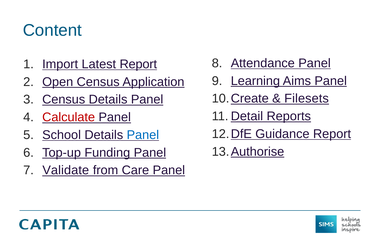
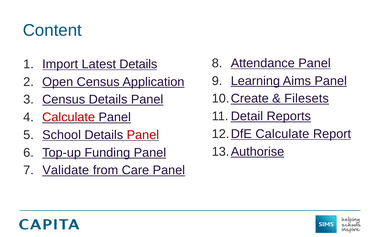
Latest Report: Report -> Details
Guidance at (282, 134): Guidance -> Calculate
Panel at (143, 135) colour: blue -> red
